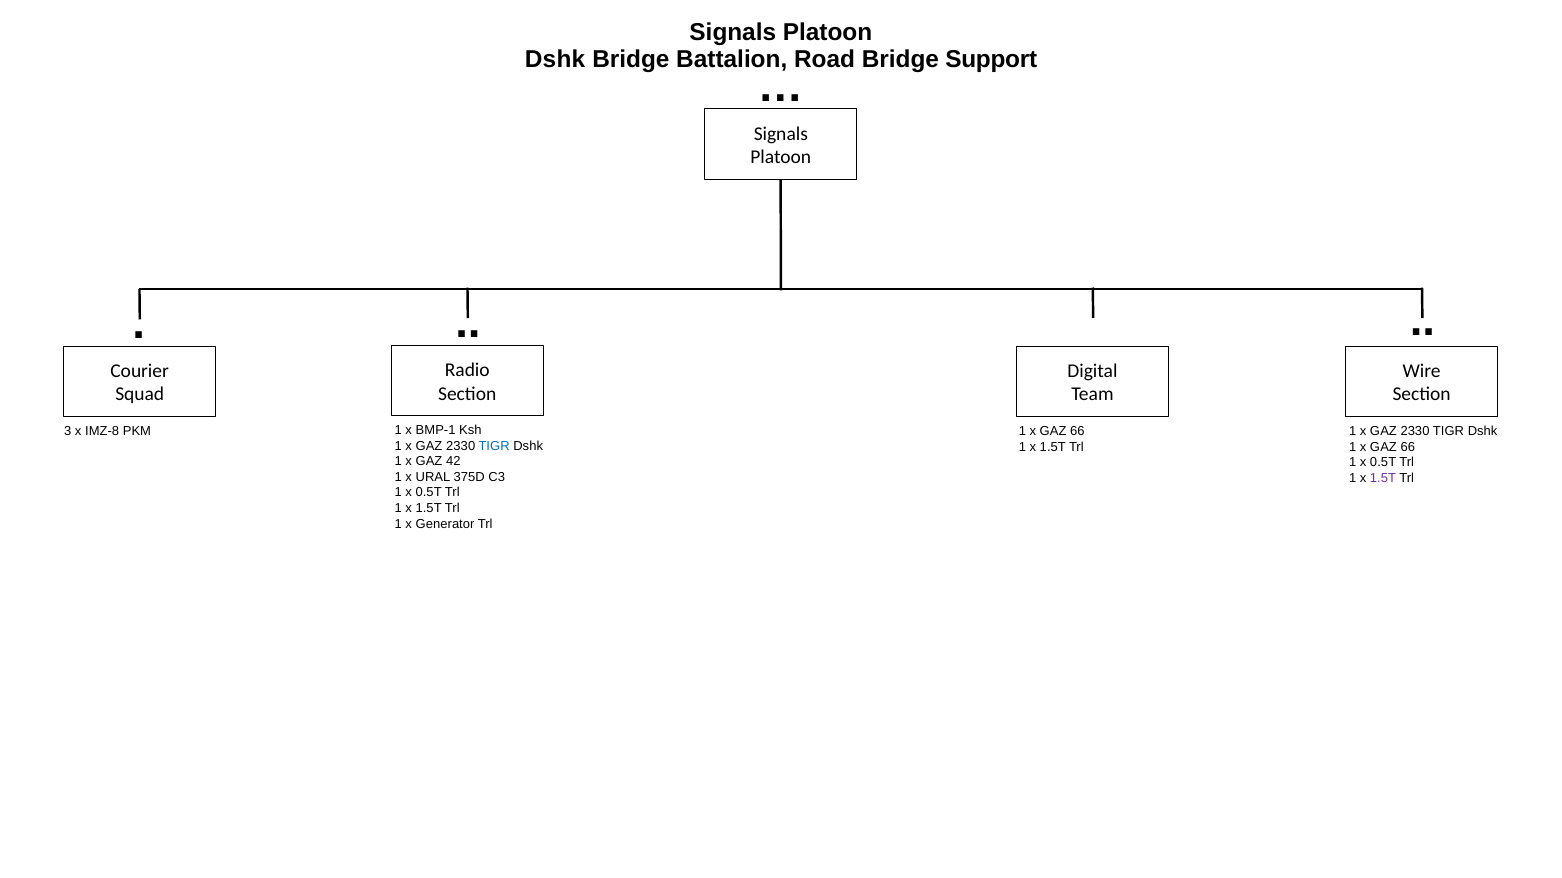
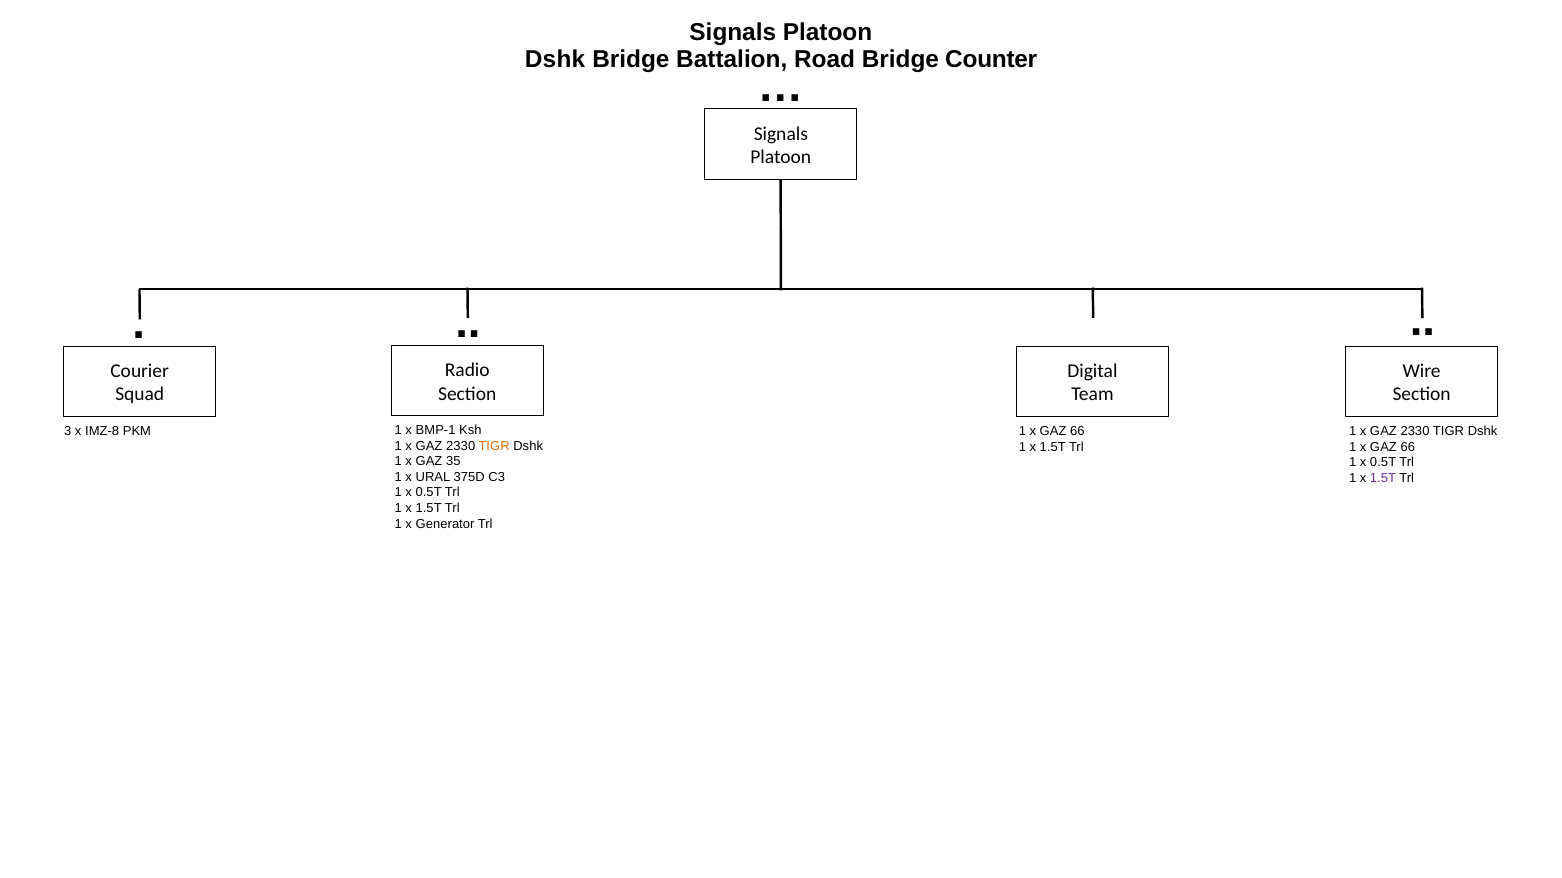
Support: Support -> Counter
TIGR at (494, 446) colour: blue -> orange
42: 42 -> 35
